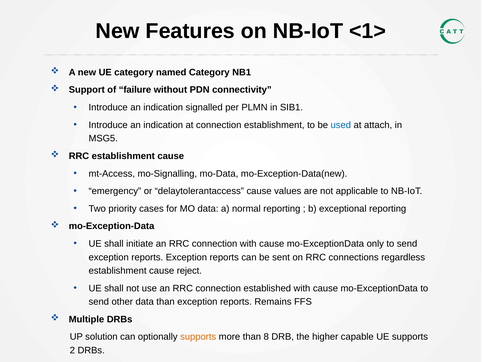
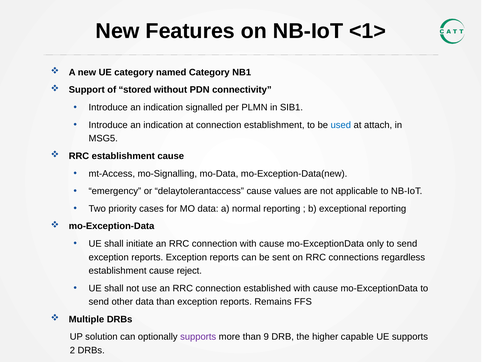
failure: failure -> stored
supports at (198, 336) colour: orange -> purple
8: 8 -> 9
